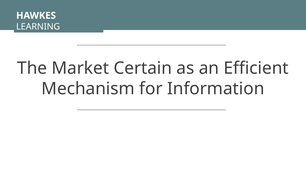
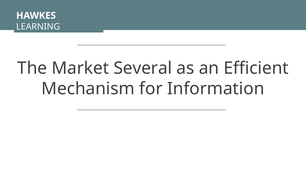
Certain: Certain -> Several
